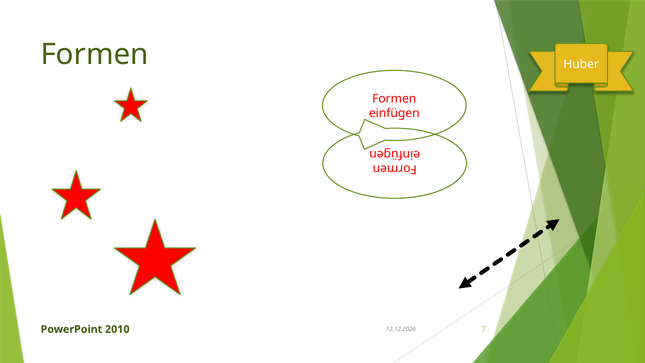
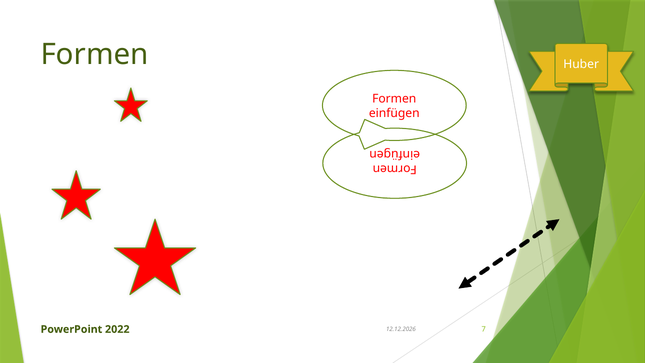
2010: 2010 -> 2022
